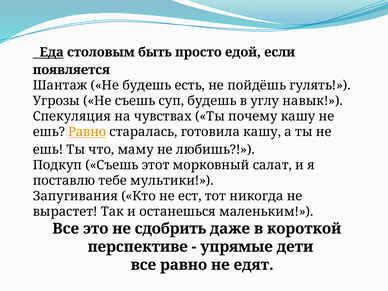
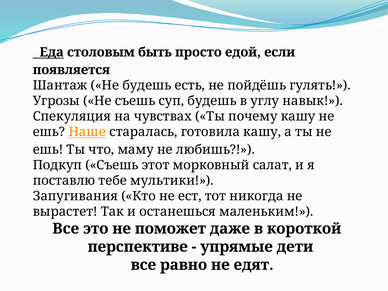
ешь Равно: Равно -> Наше
сдобрить: сдобрить -> поможет
